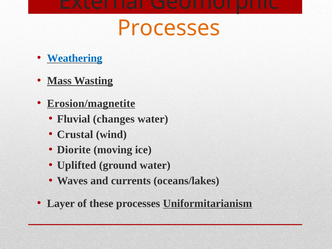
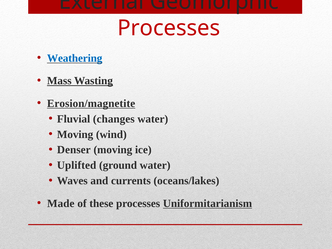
Processes at (169, 28) colour: orange -> red
Crustal at (75, 134): Crustal -> Moving
Diorite: Diorite -> Denser
Layer: Layer -> Made
